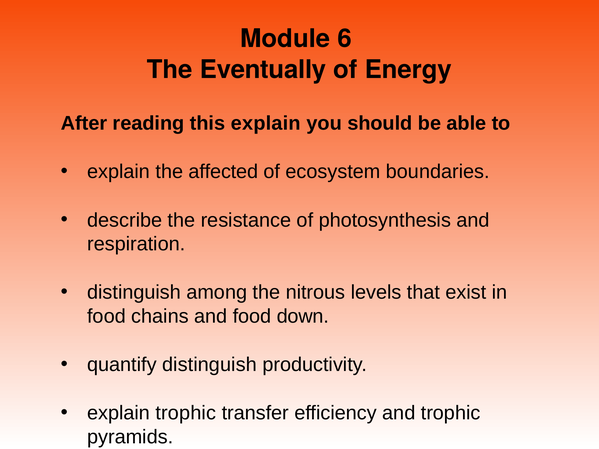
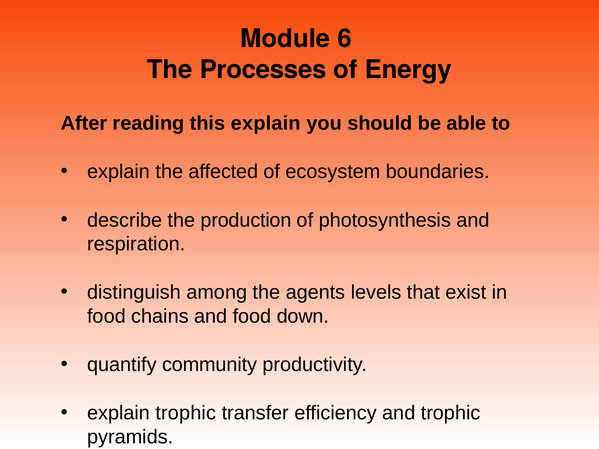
Eventually: Eventually -> Processes
resistance: resistance -> production
nitrous: nitrous -> agents
quantify distinguish: distinguish -> community
